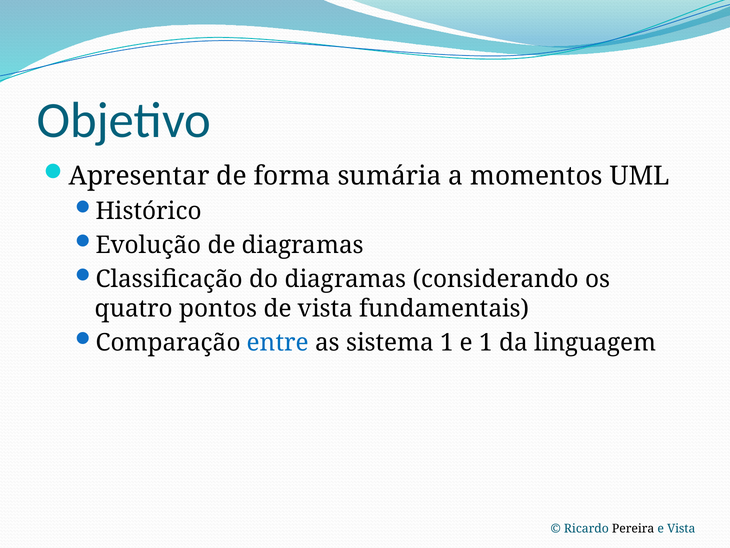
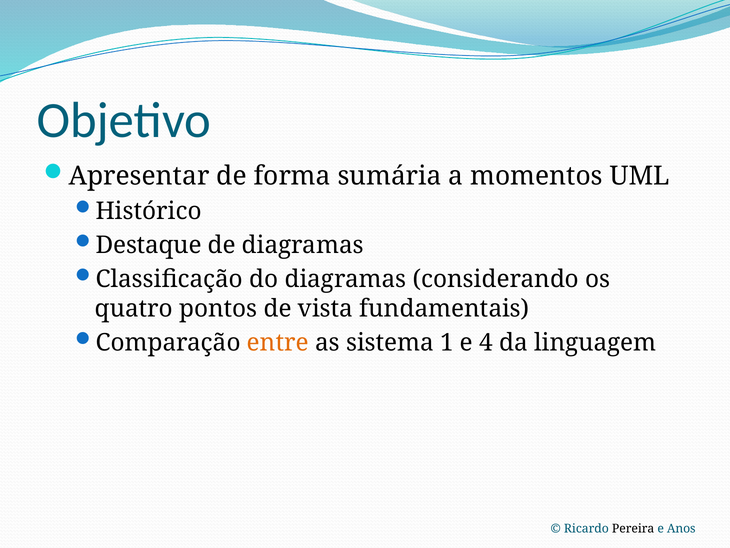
Evolução: Evolução -> Destaque
entre colour: blue -> orange
e 1: 1 -> 4
e Vista: Vista -> Anos
